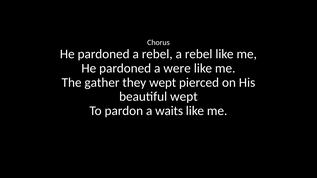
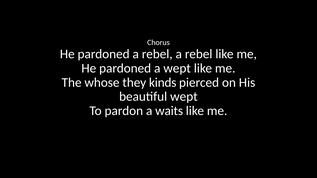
a were: were -> wept
gather: gather -> whose
they wept: wept -> kinds
